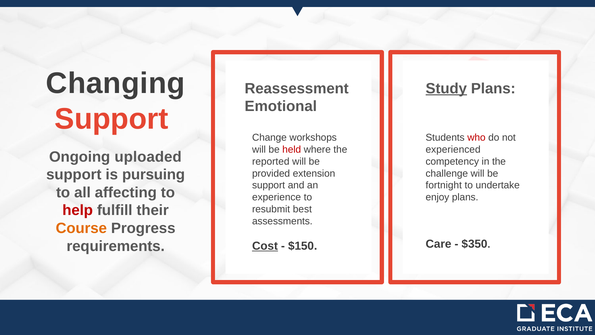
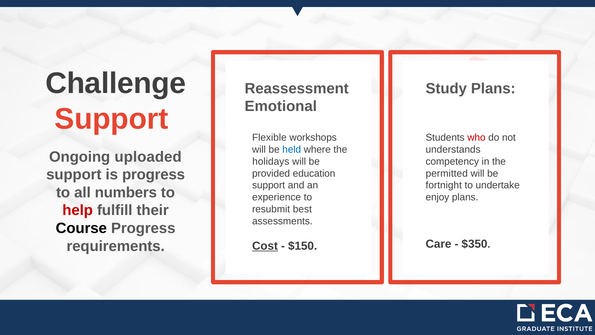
Changing: Changing -> Challenge
Study underline: present -> none
Change: Change -> Flexible
held colour: red -> blue
experienced: experienced -> understands
reported: reported -> holidays
is pursuing: pursuing -> progress
extension: extension -> education
challenge: challenge -> permitted
affecting: affecting -> numbers
Course colour: orange -> black
